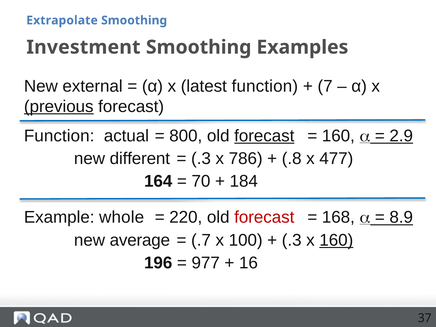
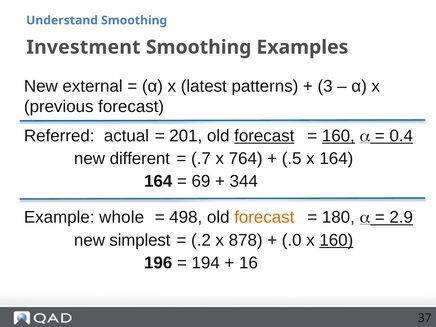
Extrapolate: Extrapolate -> Understand
latest function: function -> patterns
7: 7 -> 3
previous underline: present -> none
Function at (59, 136): Function -> Referred
800: 800 -> 201
160 at (338, 136) underline: none -> present
2.9: 2.9 -> 0.4
.3 at (201, 159): .3 -> .7
786: 786 -> 764
.8: .8 -> .5
x 477: 477 -> 164
70: 70 -> 69
184: 184 -> 344
220: 220 -> 498
forecast at (264, 217) colour: red -> orange
168: 168 -> 180
8.9: 8.9 -> 2.9
average: average -> simplest
.7: .7 -> .2
100: 100 -> 878
.3 at (292, 240): .3 -> .0
977: 977 -> 194
